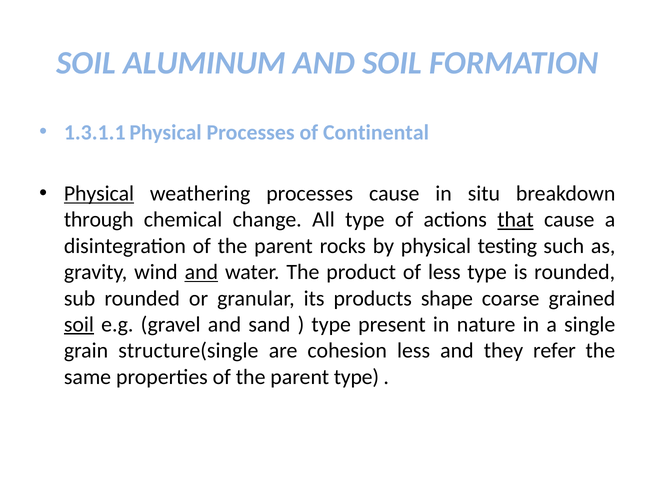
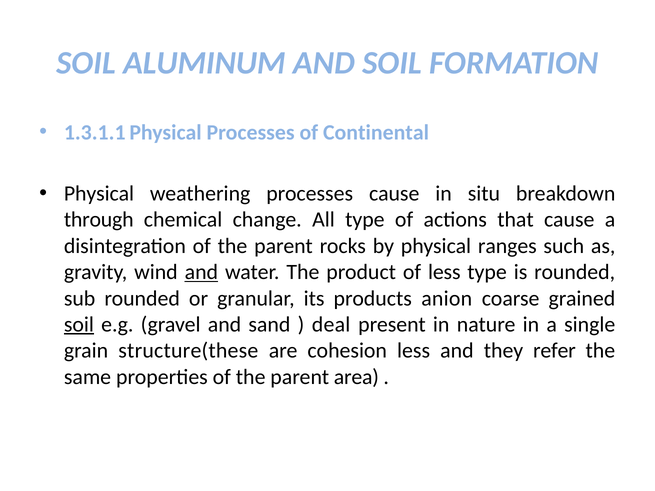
Physical at (99, 194) underline: present -> none
that underline: present -> none
testing: testing -> ranges
shape: shape -> anion
type at (331, 325): type -> deal
structure(single: structure(single -> structure(these
parent type: type -> area
